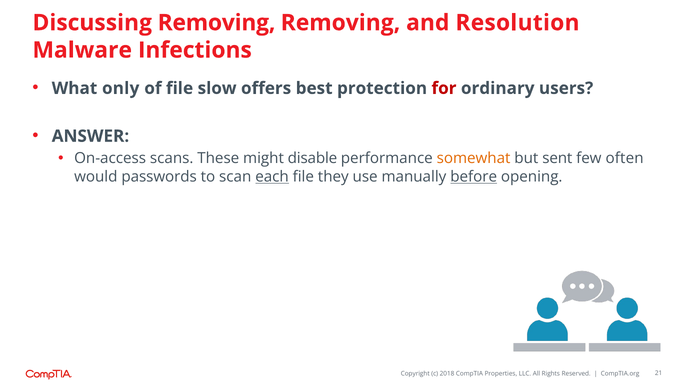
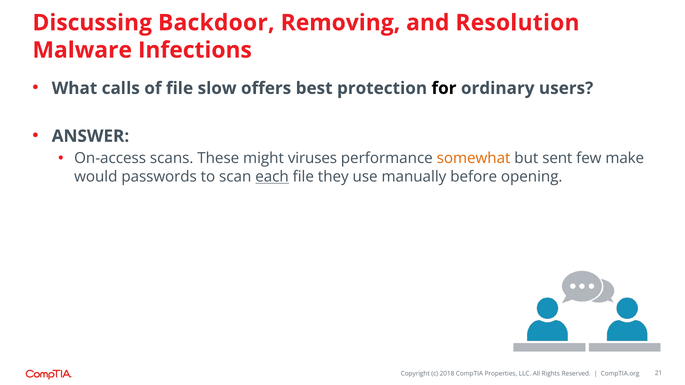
Discussing Removing: Removing -> Backdoor
only: only -> calls
for colour: red -> black
disable: disable -> viruses
often: often -> make
before underline: present -> none
